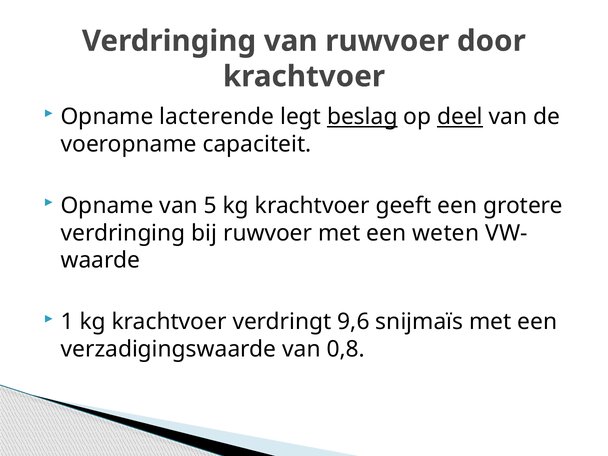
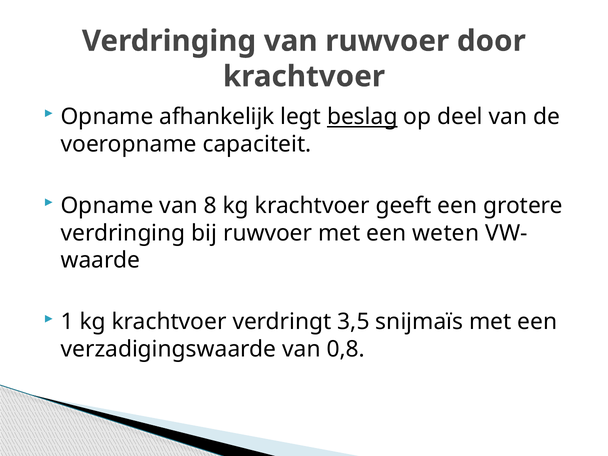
lacterende: lacterende -> afhankelijk
deel underline: present -> none
5: 5 -> 8
9,6: 9,6 -> 3,5
